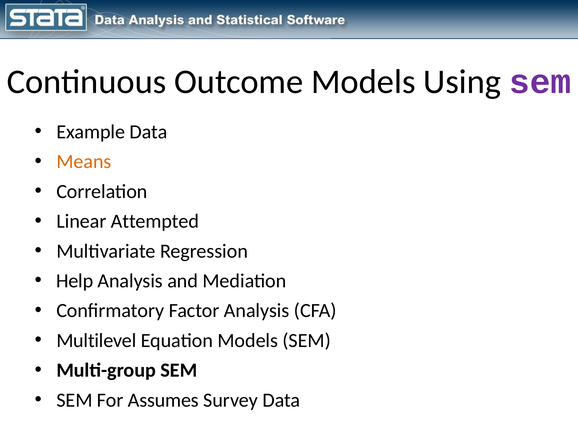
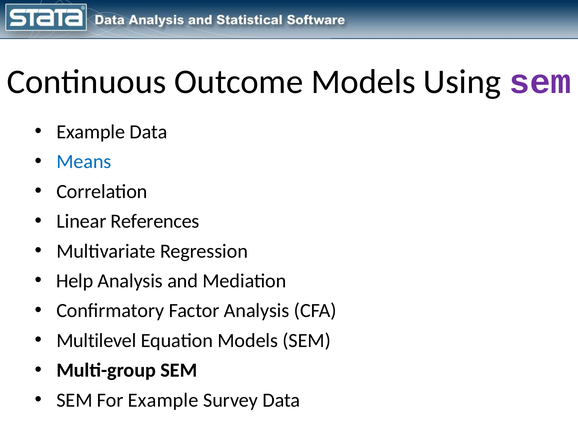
Means colour: orange -> blue
Attempted: Attempted -> References
For Assumes: Assumes -> Example
